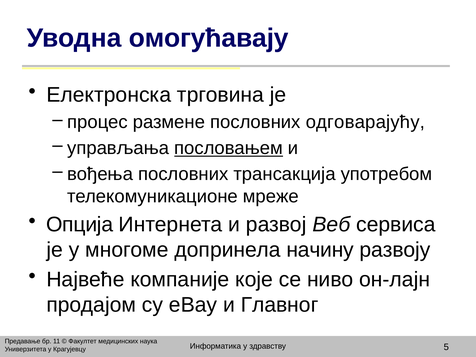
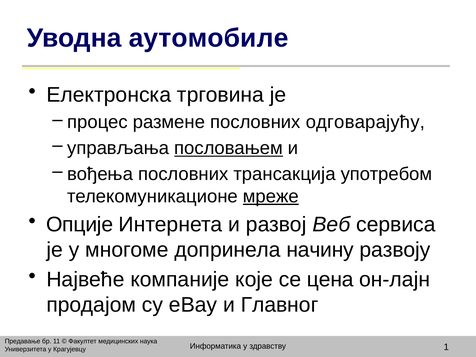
омогућавају: омогућавају -> аутомобиле
мреже underline: none -> present
Опција: Опција -> Опције
ниво: ниво -> цена
5: 5 -> 1
